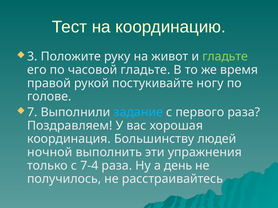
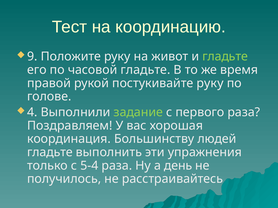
3: 3 -> 9
постукивайте ногу: ногу -> руку
7: 7 -> 4
задание colour: light blue -> light green
ночной at (50, 153): ночной -> гладьте
7-4: 7-4 -> 5-4
